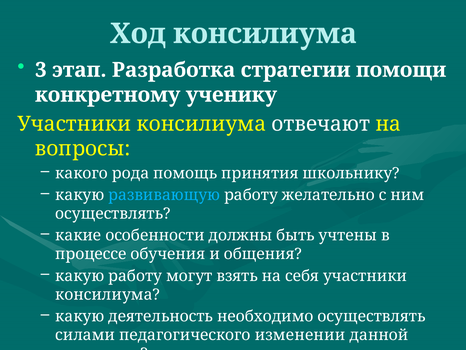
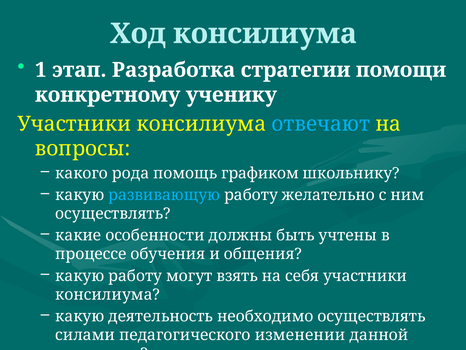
3: 3 -> 1
отвечают colour: white -> light blue
принятия: принятия -> графиком
